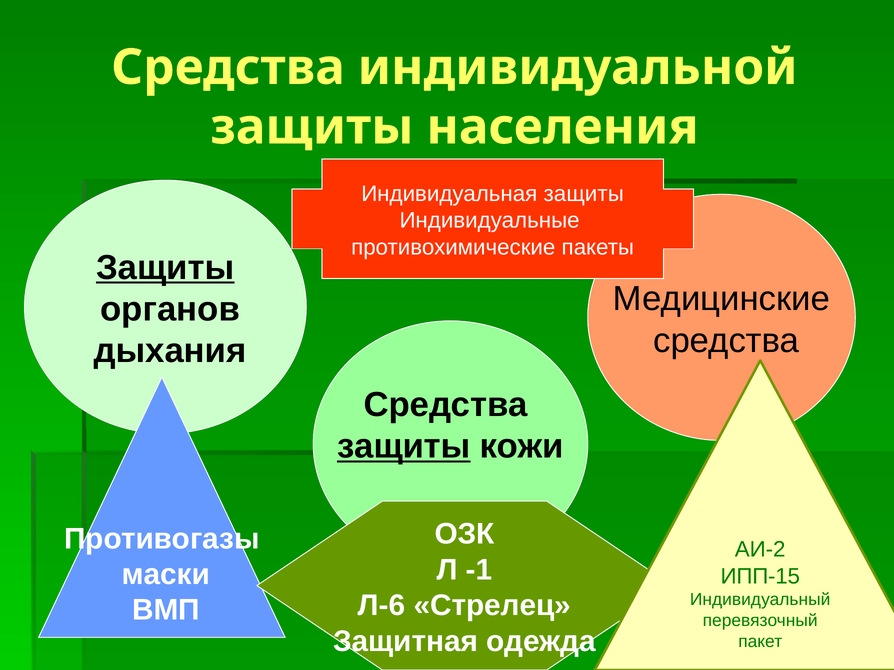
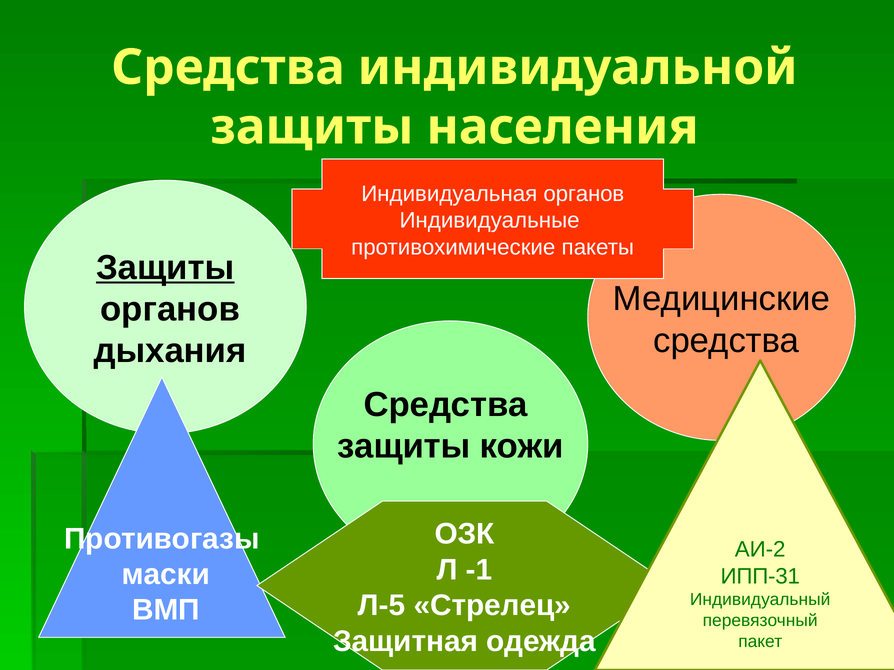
Индивидуальная защиты: защиты -> органов
защиты at (404, 447) underline: present -> none
ИПП-15: ИПП-15 -> ИПП-31
Л-6: Л-6 -> Л-5
